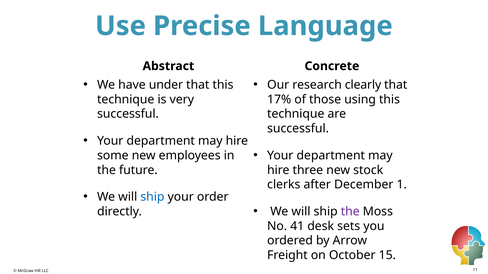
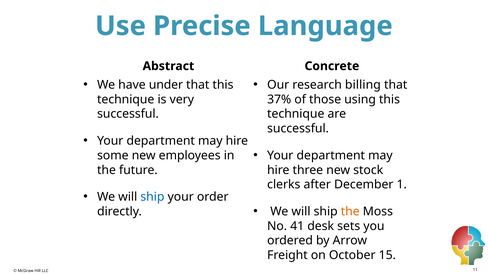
clearly: clearly -> billing
17%: 17% -> 37%
the at (350, 212) colour: purple -> orange
